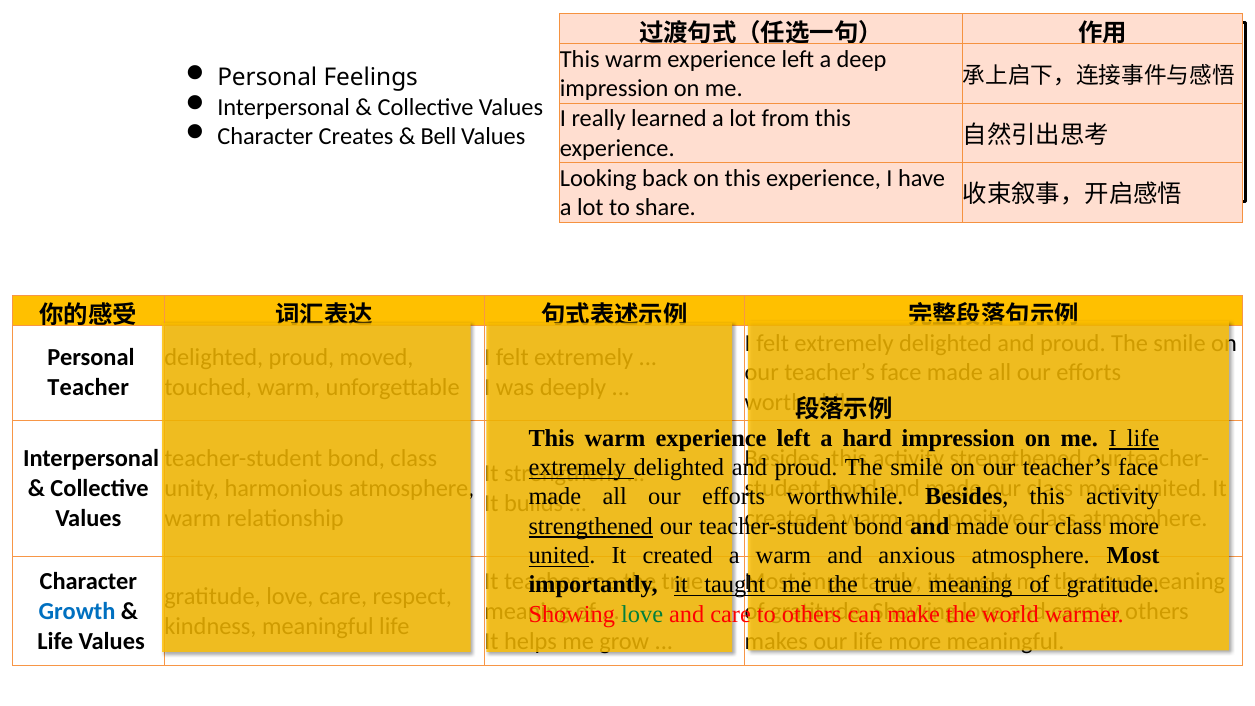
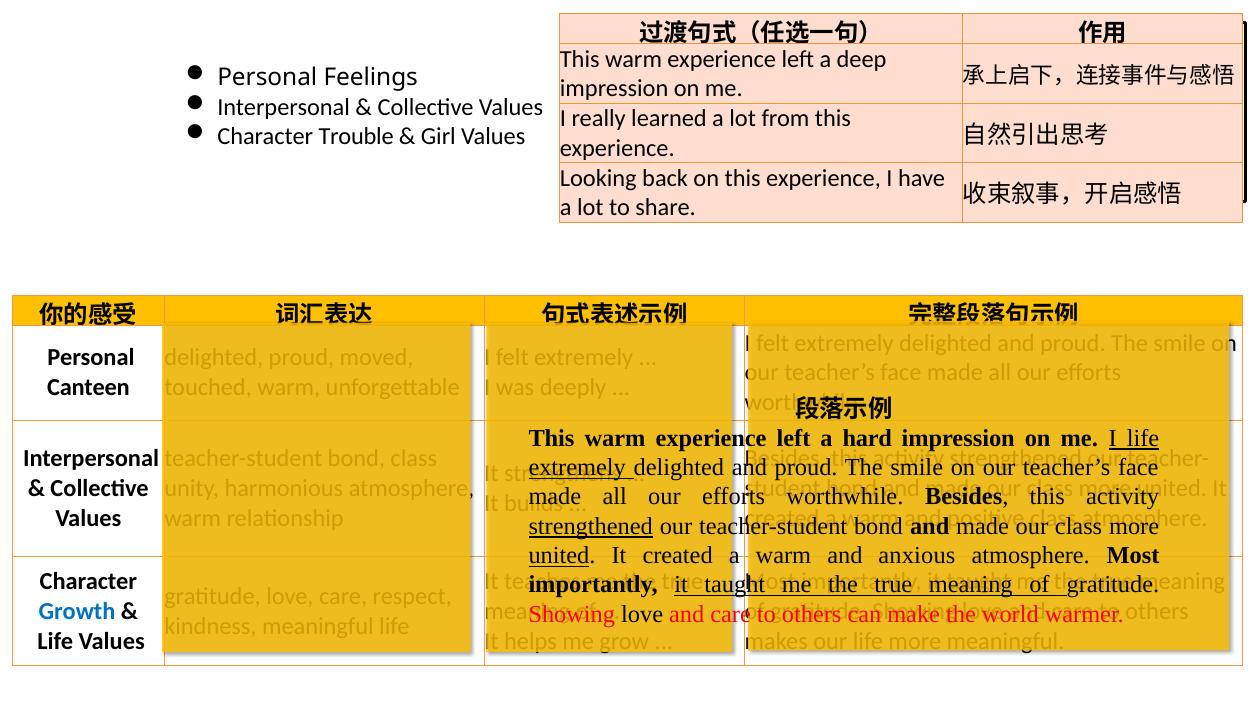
Creates: Creates -> Trouble
Bell: Bell -> Girl
Teacher at (88, 388): Teacher -> Canteen
love at (642, 614) colour: green -> black
